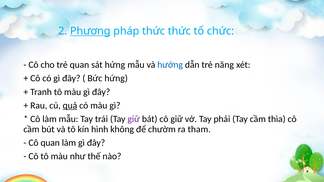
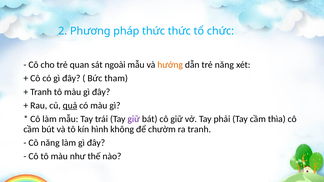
Phương underline: present -> none
sát hứng: hứng -> ngoài
hướng colour: blue -> orange
Bức hứng: hứng -> tham
ra tham: tham -> tranh
Cô quan: quan -> năng
